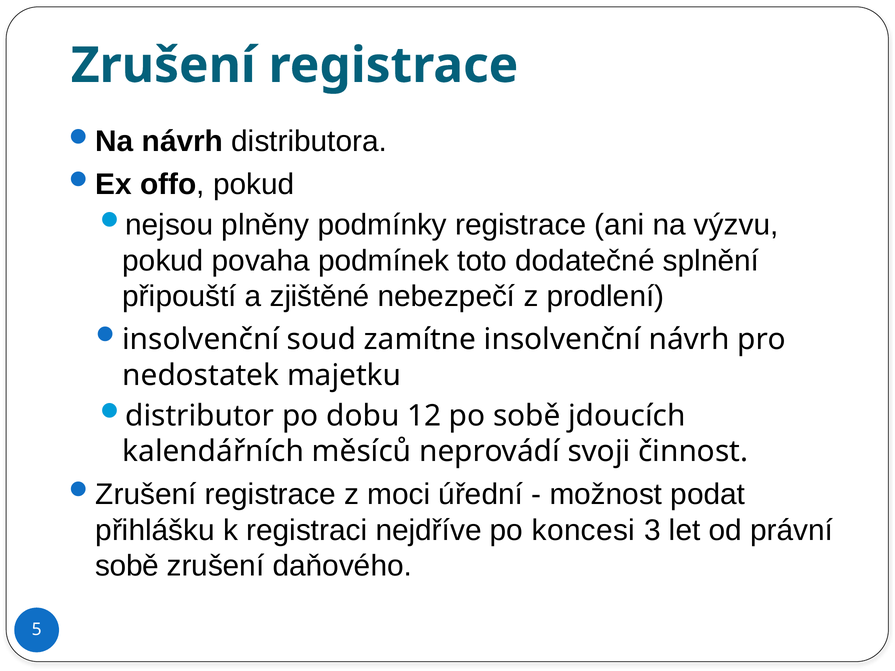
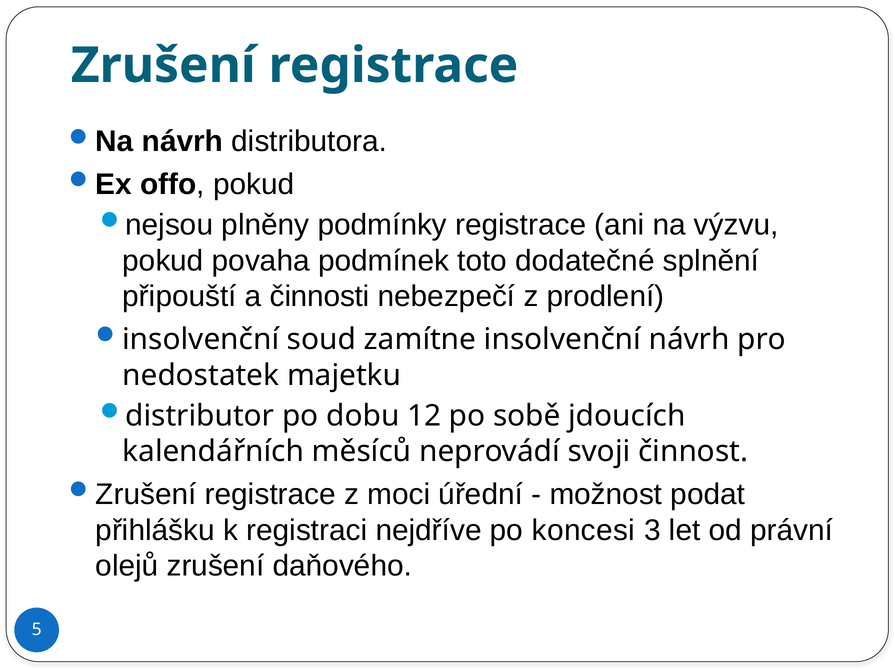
zjištěné: zjištěné -> činnosti
sobě at (127, 566): sobě -> olejů
